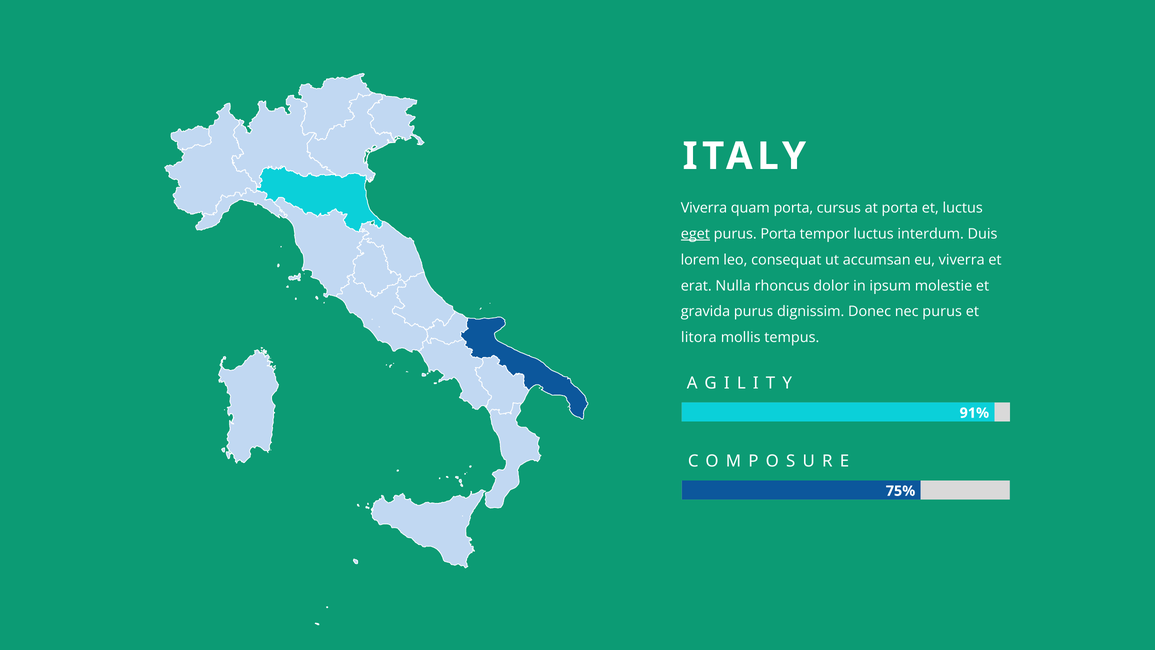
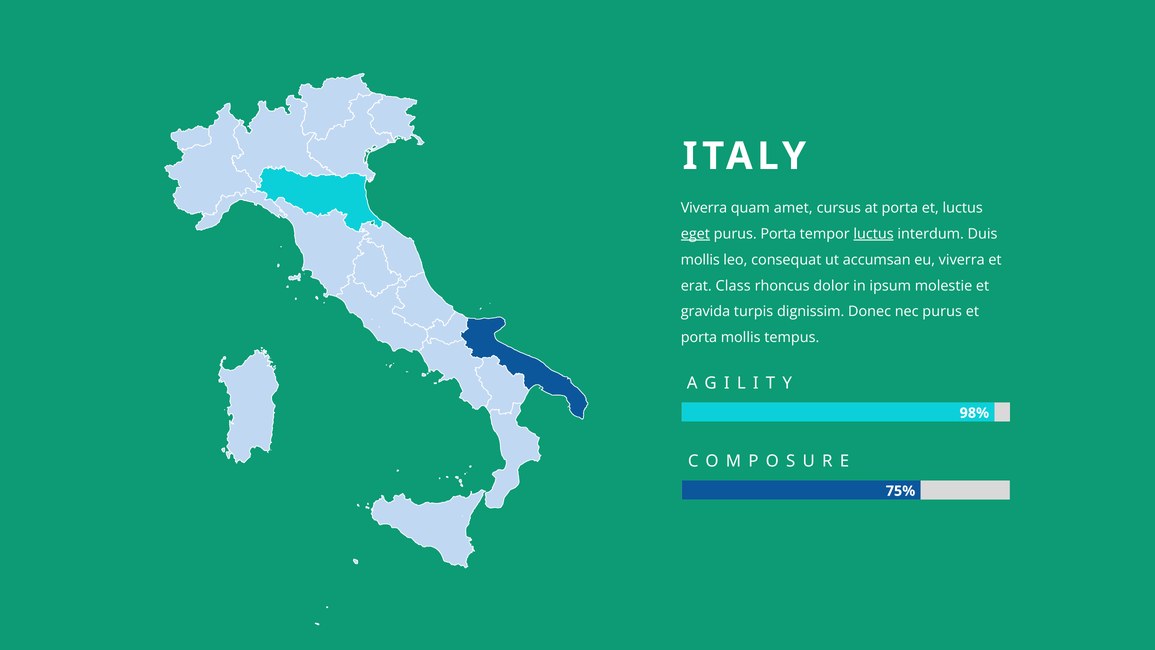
quam porta: porta -> amet
luctus at (874, 234) underline: none -> present
lorem at (700, 260): lorem -> mollis
Nulla: Nulla -> Class
gravida purus: purus -> turpis
litora at (699, 338): litora -> porta
91%: 91% -> 98%
